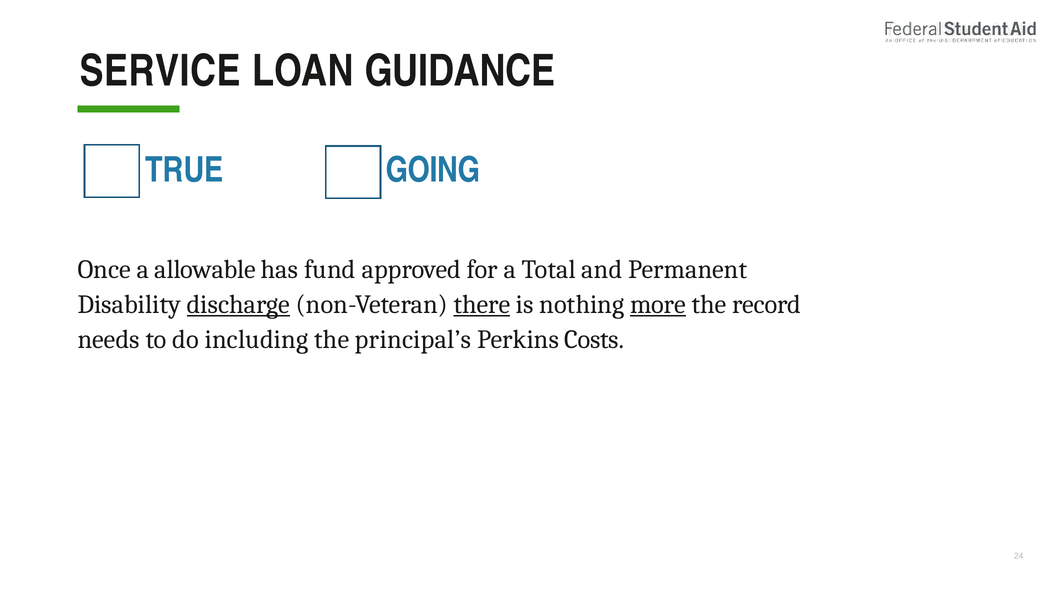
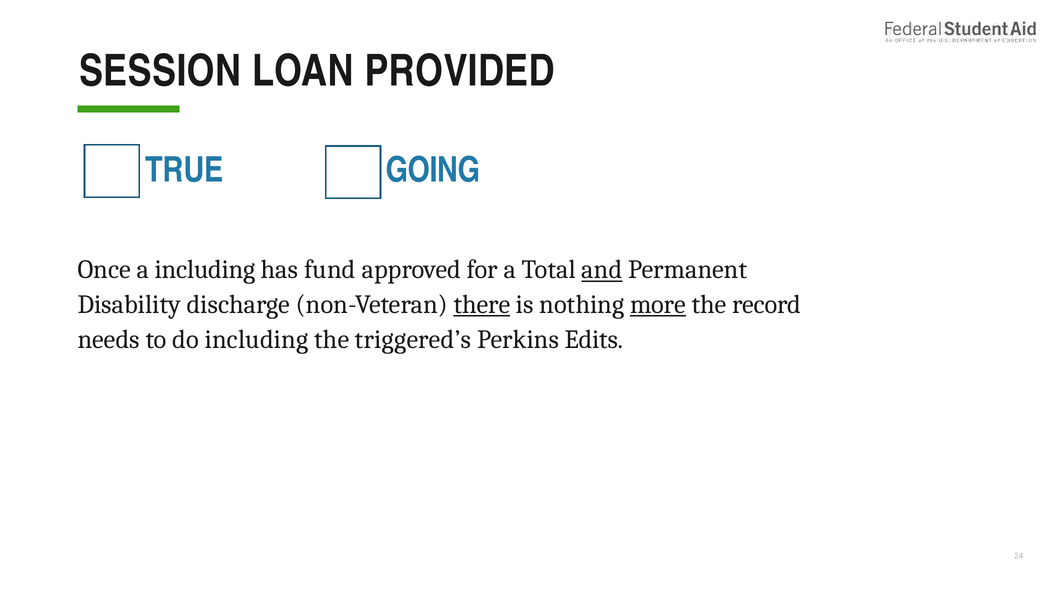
SERVICE: SERVICE -> SESSION
GUIDANCE: GUIDANCE -> PROVIDED
a allowable: allowable -> including
and underline: none -> present
discharge underline: present -> none
principal’s: principal’s -> triggered’s
Costs: Costs -> Edits
